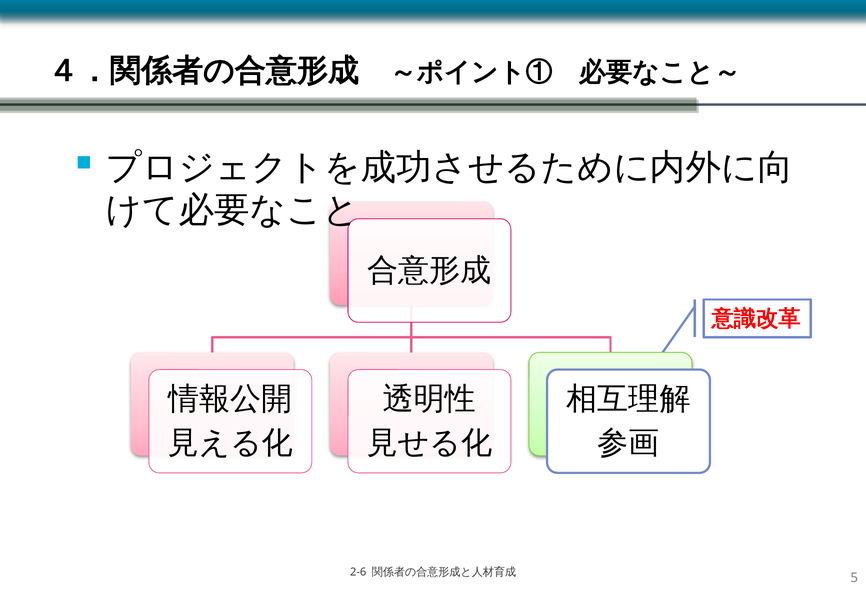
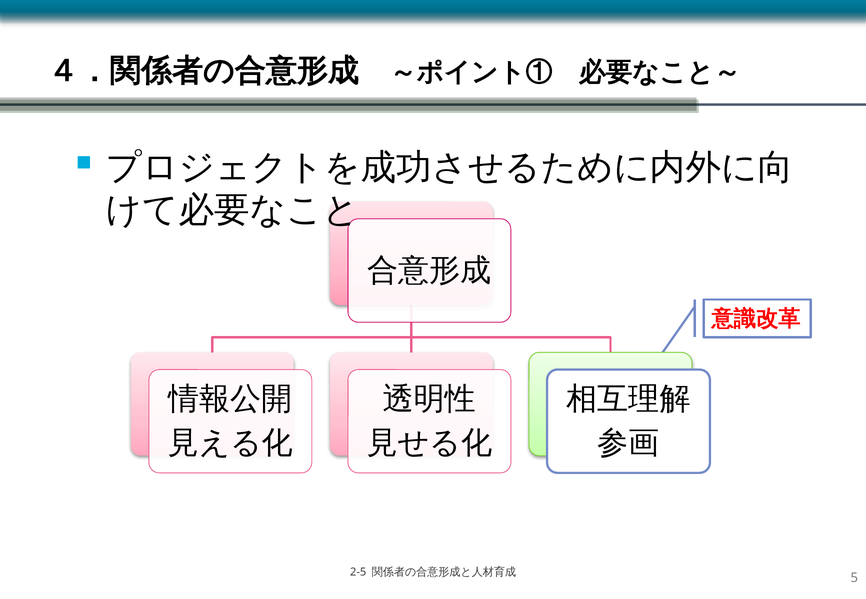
2-6: 2-6 -> 2-5
